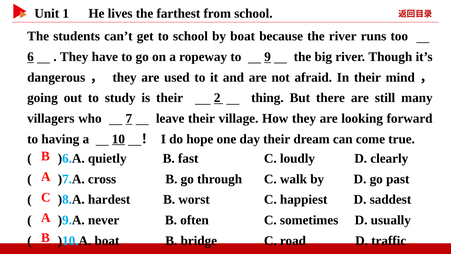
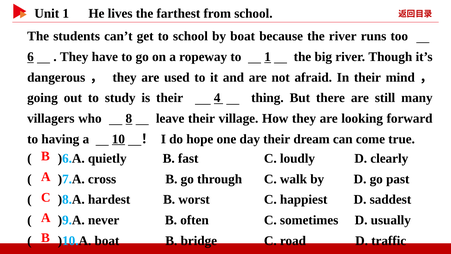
to 9: 9 -> 1
2: 2 -> 4
7: 7 -> 8
